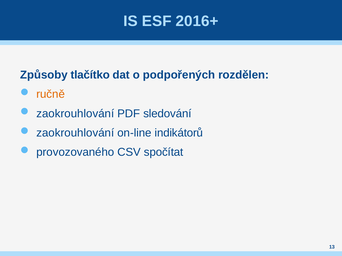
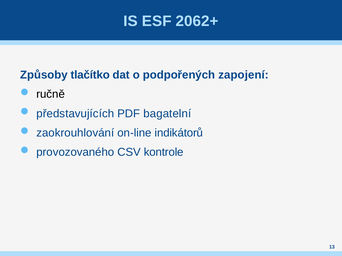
2016+: 2016+ -> 2062+
rozdělen: rozdělen -> zapojení
ručně colour: orange -> black
zaokrouhlování at (75, 114): zaokrouhlování -> představujících
sledování: sledování -> bagatelní
spočítat: spočítat -> kontrole
